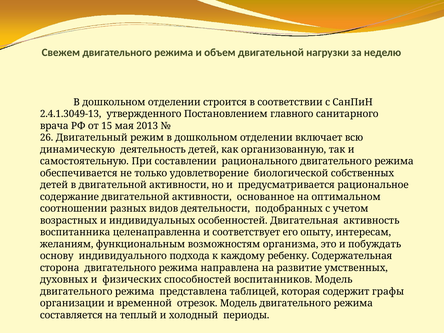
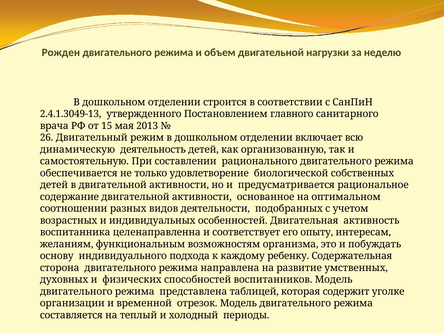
Свежем: Свежем -> Рожден
графы: графы -> уголке
